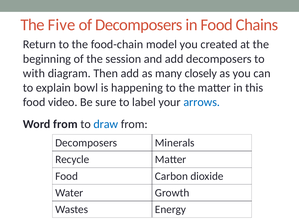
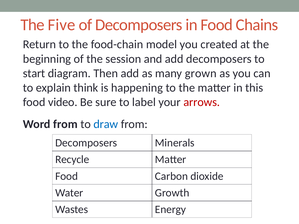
with: with -> start
closely: closely -> grown
bowl: bowl -> think
arrows colour: blue -> red
